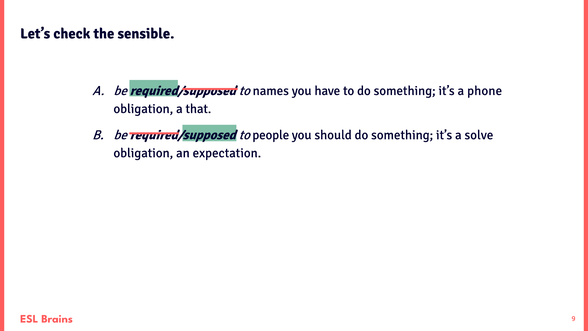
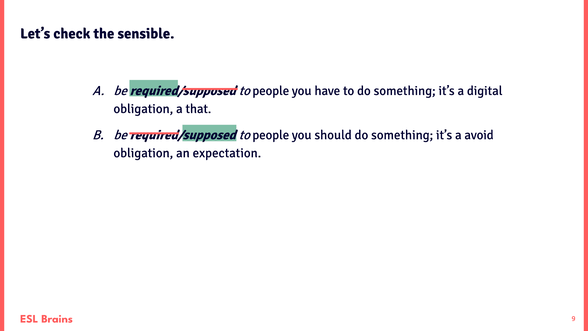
names at (271, 91): names -> people
phone: phone -> digital
solve: solve -> avoid
